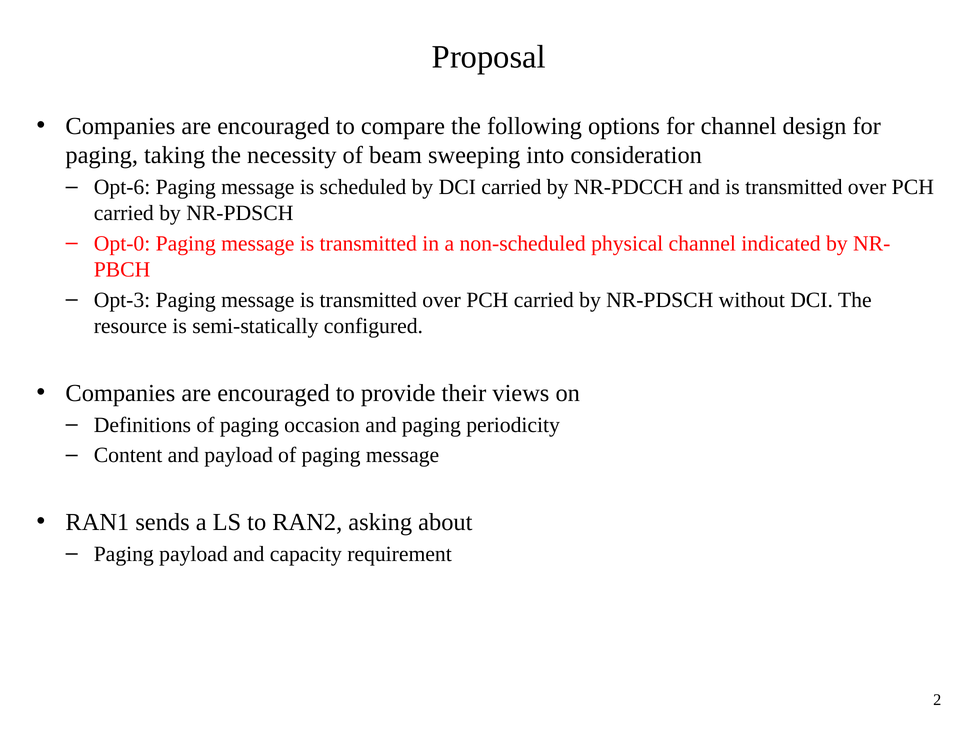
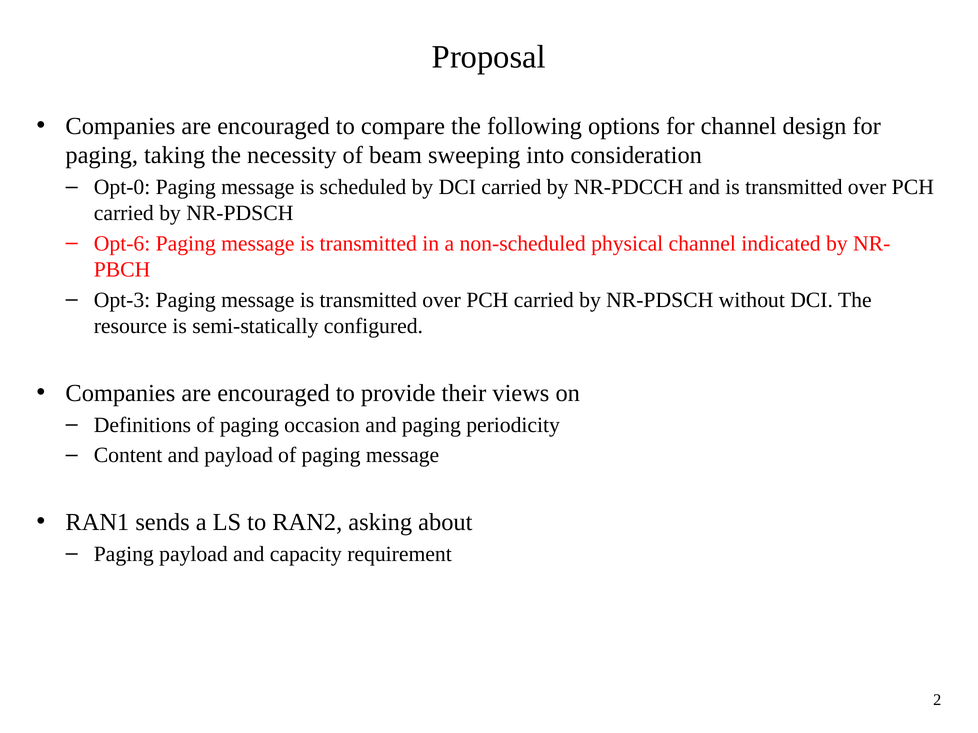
Opt-6: Opt-6 -> Opt-0
Opt-0: Opt-0 -> Opt-6
